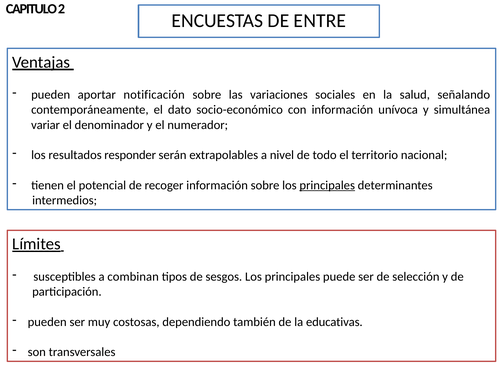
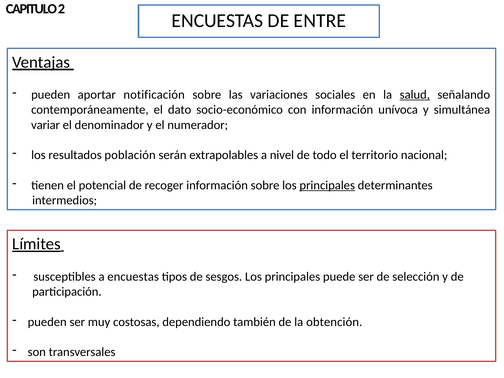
salud underline: none -> present
responder: responder -> población
a combinan: combinan -> encuestas
educativas: educativas -> obtención
